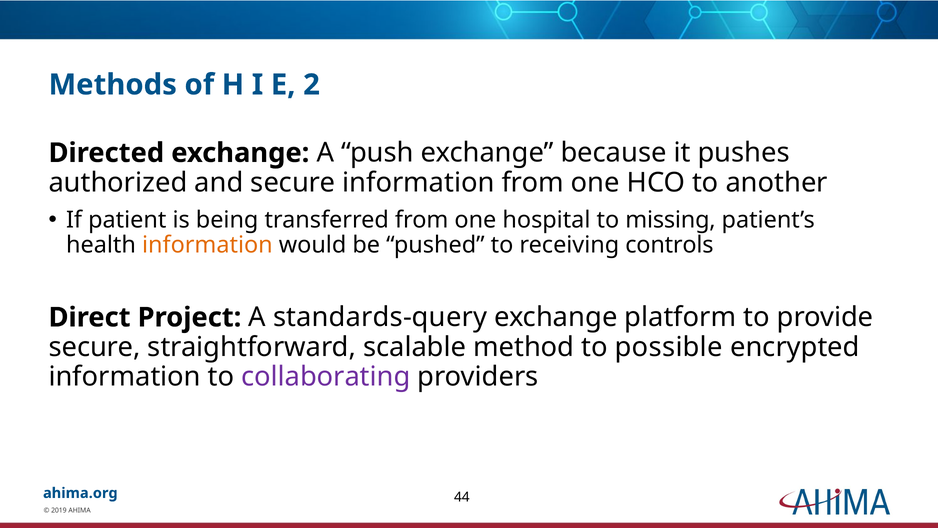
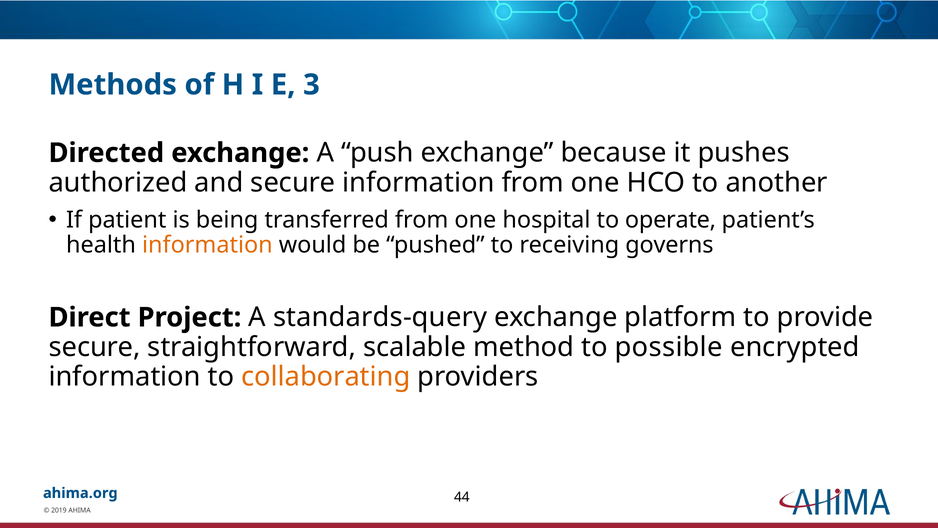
2: 2 -> 3
missing: missing -> operate
controls: controls -> governs
collaborating colour: purple -> orange
